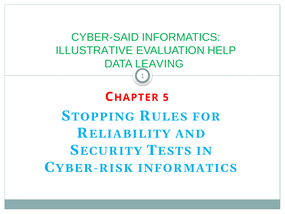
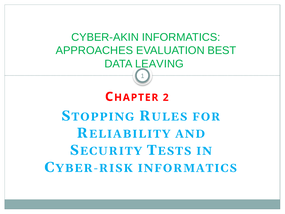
CYBER-SAID: CYBER-SAID -> CYBER-AKIN
ILLUSTRATIVE: ILLUSTRATIVE -> APPROACHES
HELP: HELP -> BEST
5: 5 -> 2
